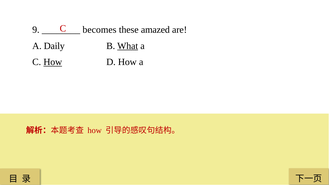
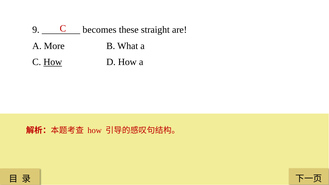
amazed: amazed -> straight
Daily: Daily -> More
What underline: present -> none
